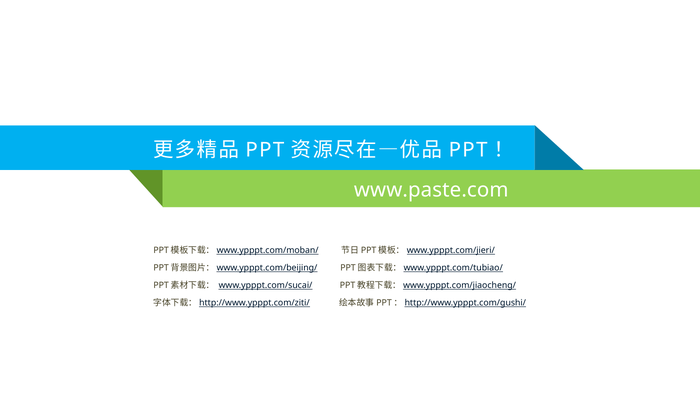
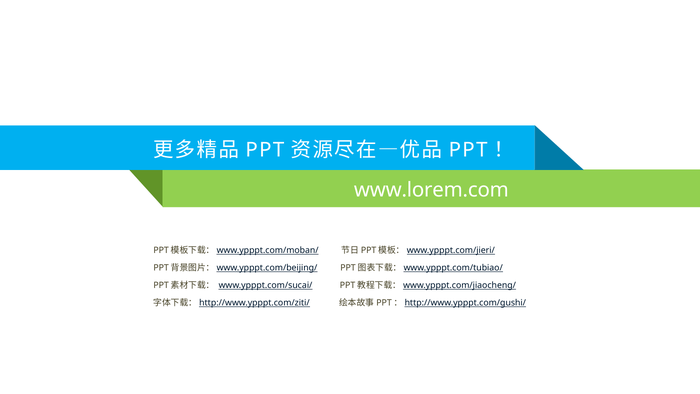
www.paste.com: www.paste.com -> www.lorem.com
